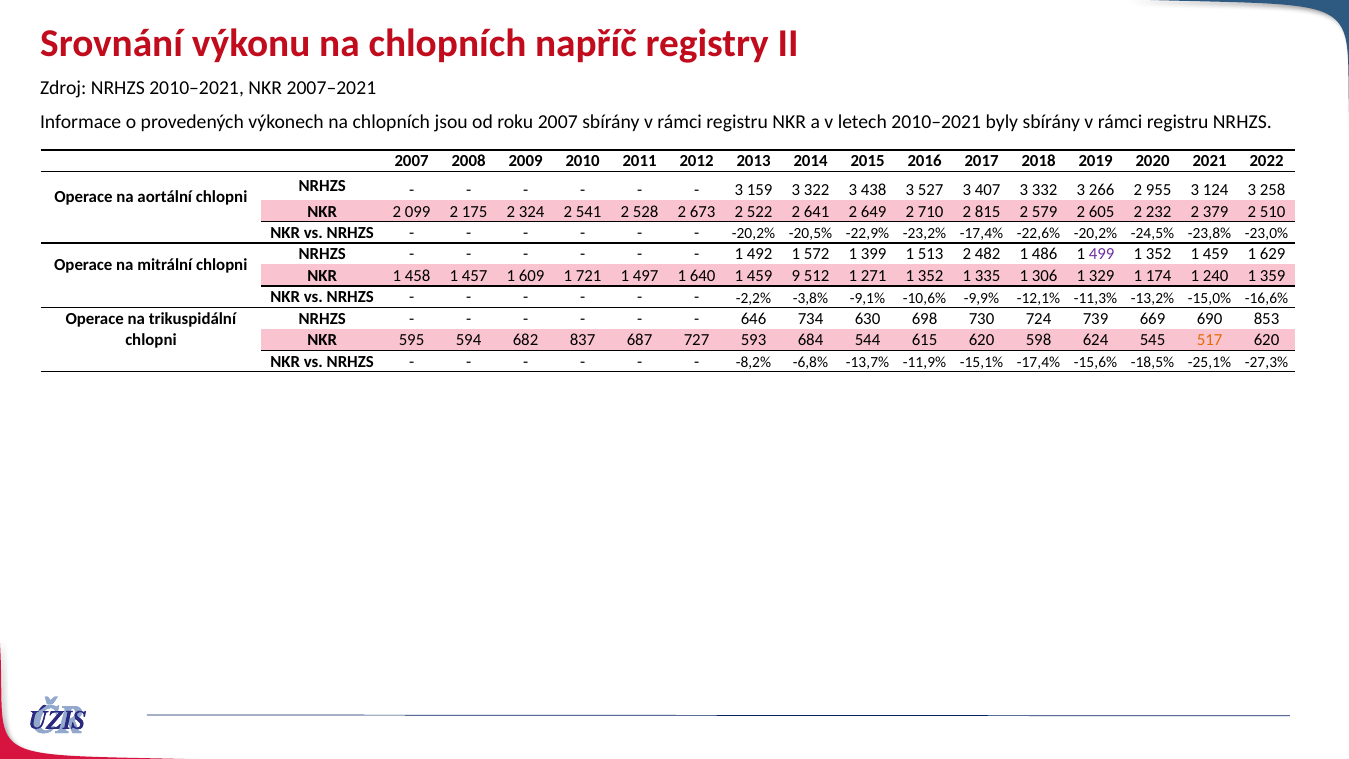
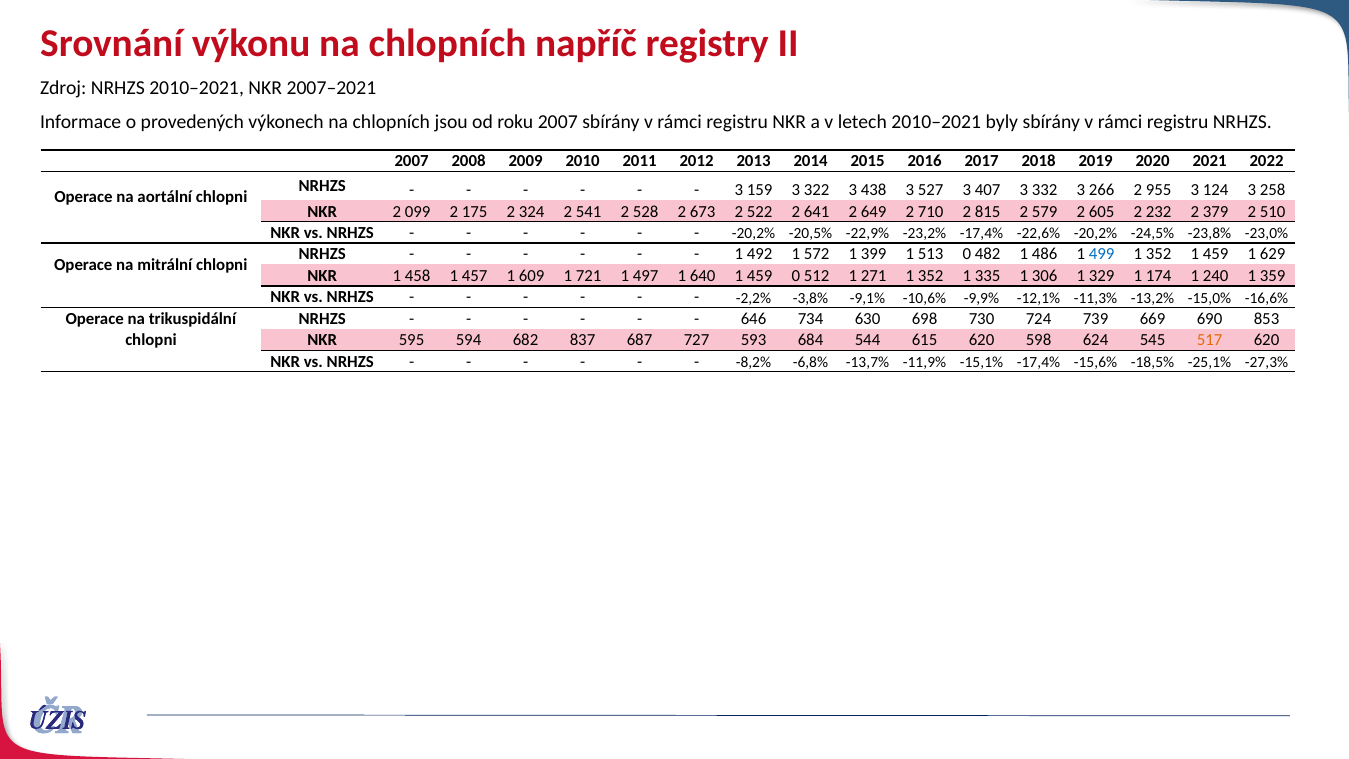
513 2: 2 -> 0
499 colour: purple -> blue
459 9: 9 -> 0
